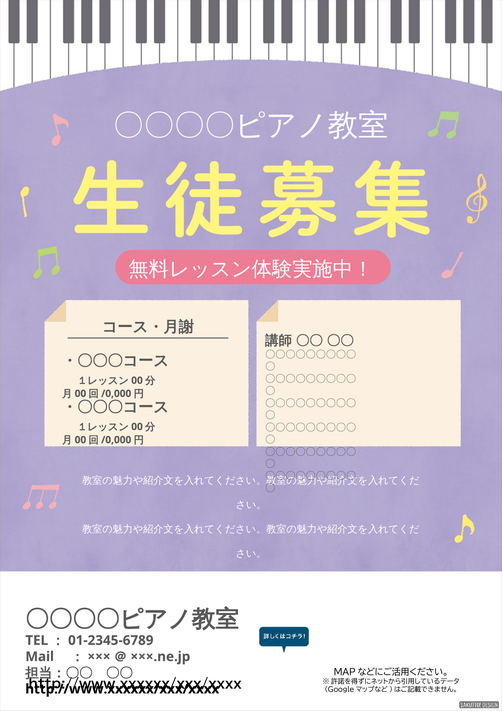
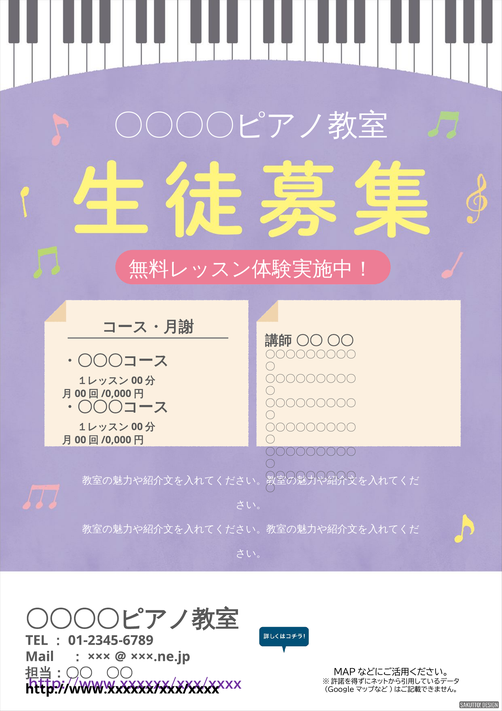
http://www.xxxxxx/xxx/xxxx at (135, 683) colour: black -> purple
